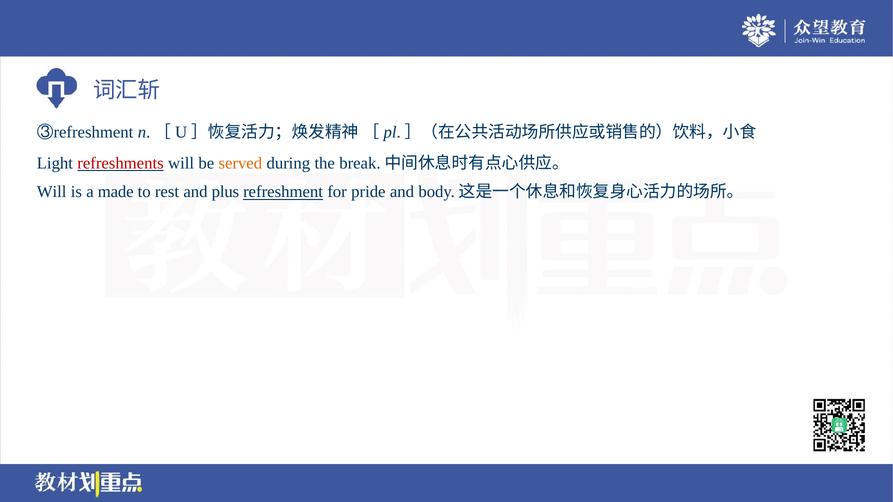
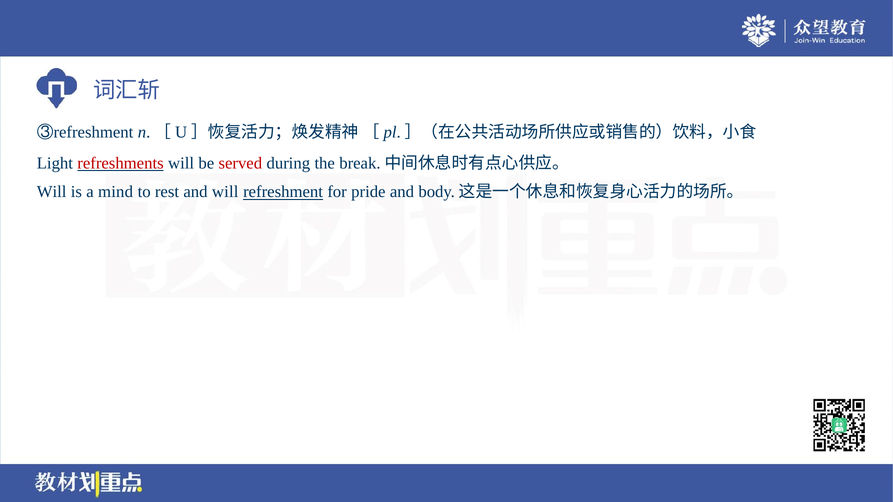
served colour: orange -> red
made: made -> mind
and plus: plus -> will
